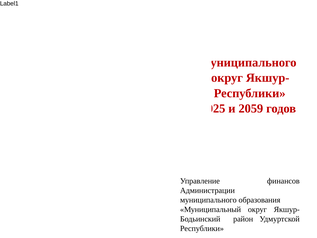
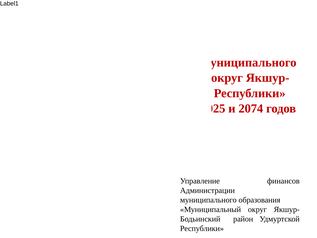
2059: 2059 -> 2074
